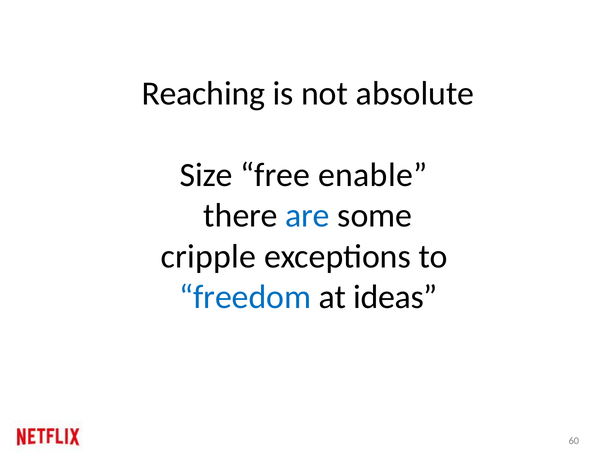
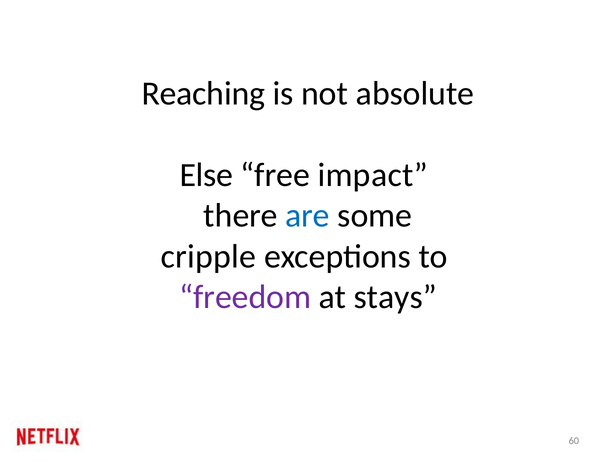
Size: Size -> Else
enable: enable -> impact
freedom colour: blue -> purple
ideas: ideas -> stays
